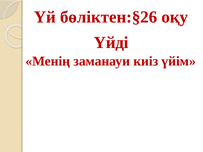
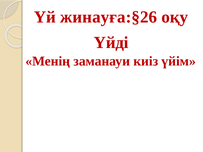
бөліктен:§26: бөліктен:§26 -> жинауға:§26
